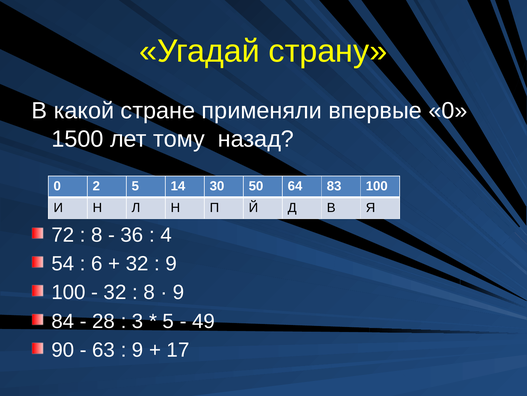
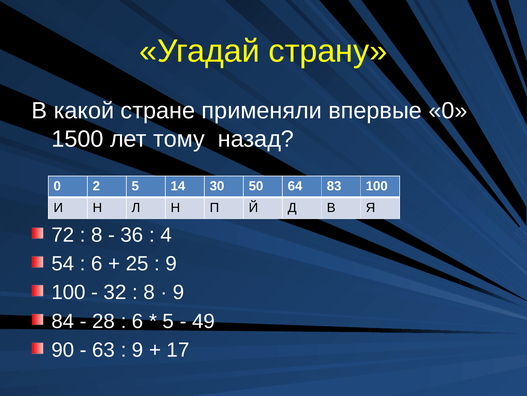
32 at (137, 263): 32 -> 25
3 at (138, 321): 3 -> 6
